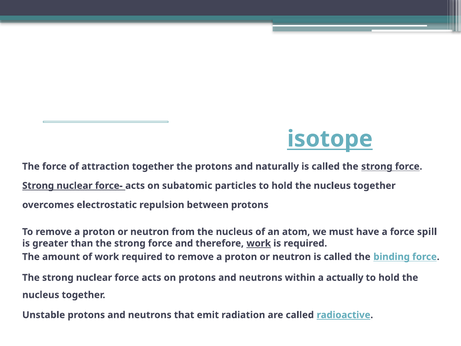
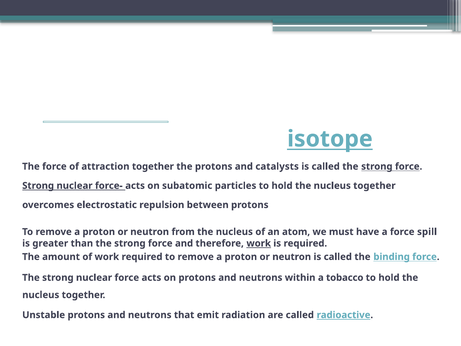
naturally: naturally -> catalysts
actually: actually -> tobacco
